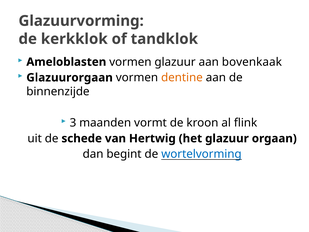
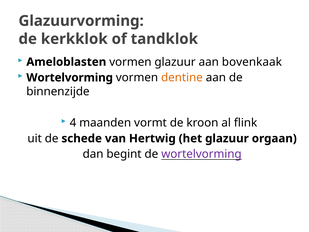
Glazuurorgaan at (70, 78): Glazuurorgaan -> Wortelvorming
3: 3 -> 4
wortelvorming at (201, 154) colour: blue -> purple
